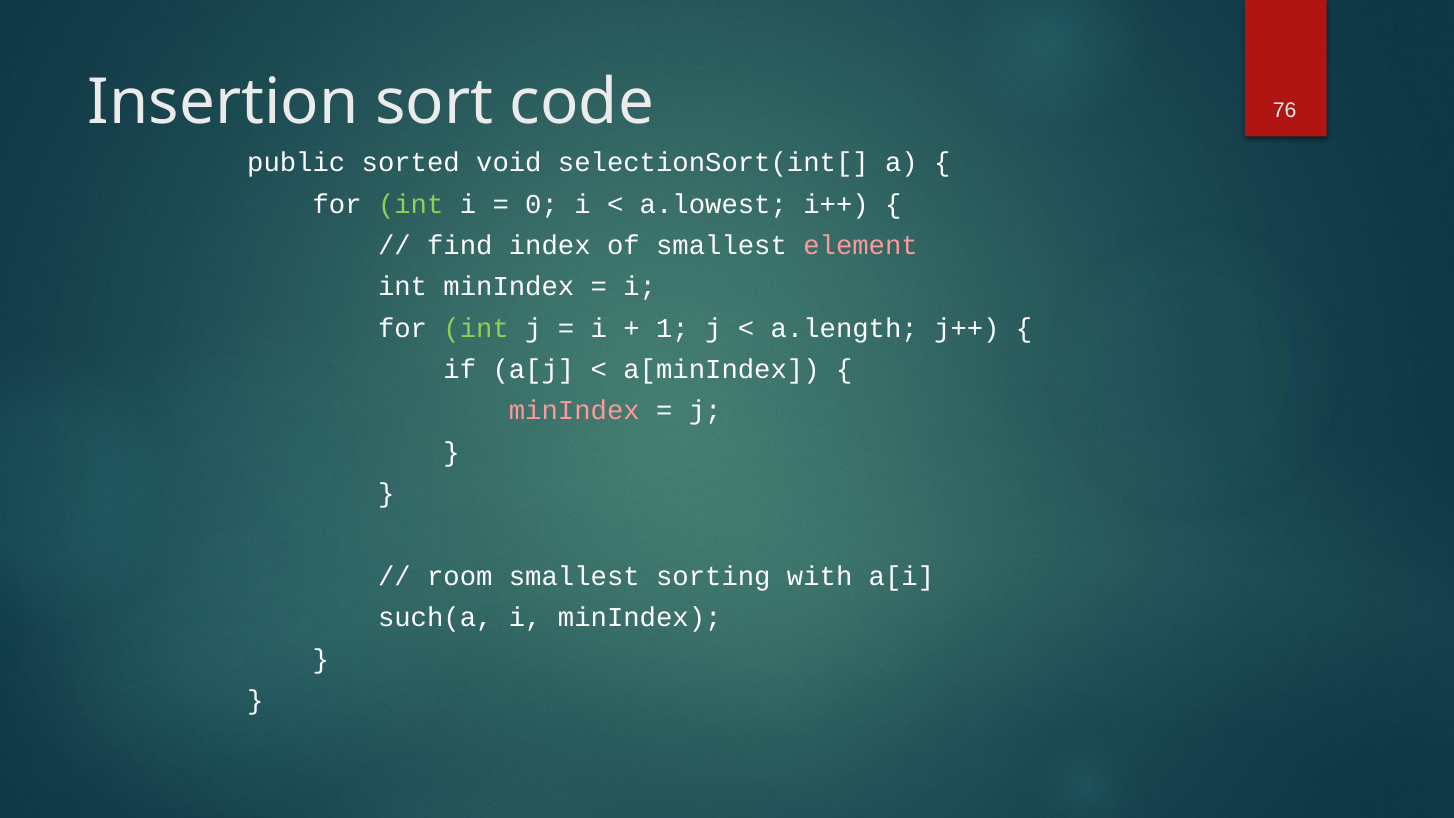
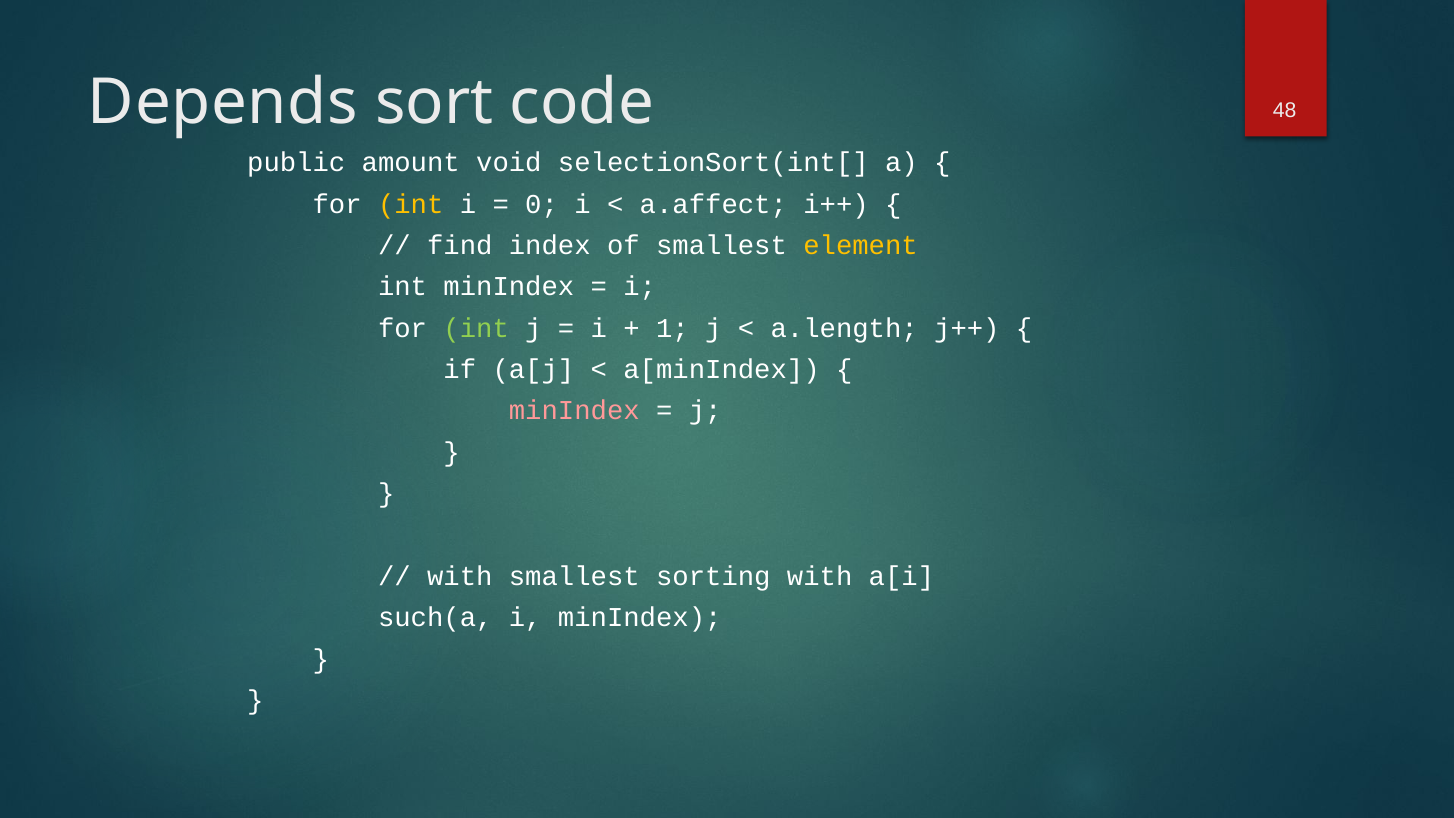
Insertion: Insertion -> Depends
76: 76 -> 48
sorted: sorted -> amount
int at (411, 204) colour: light green -> yellow
a.lowest: a.lowest -> a.affect
element colour: pink -> yellow
room at (460, 576): room -> with
